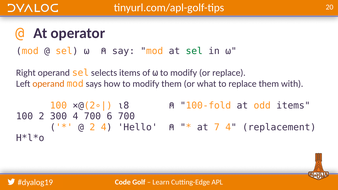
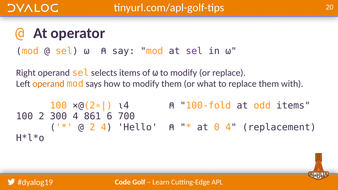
sel at (194, 51) colour: green -> purple
⍳8: ⍳8 -> ⍳4
4 700: 700 -> 861
7: 7 -> 0
